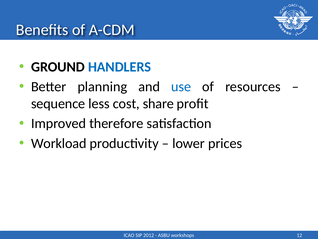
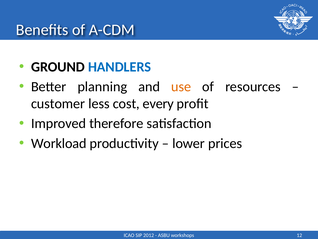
use colour: blue -> orange
sequence: sequence -> customer
share: share -> every
